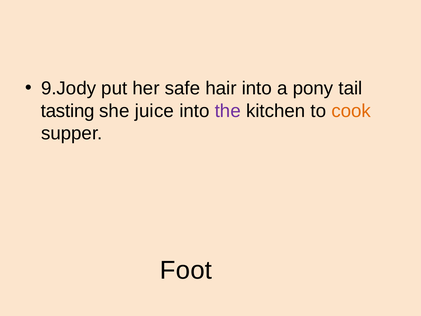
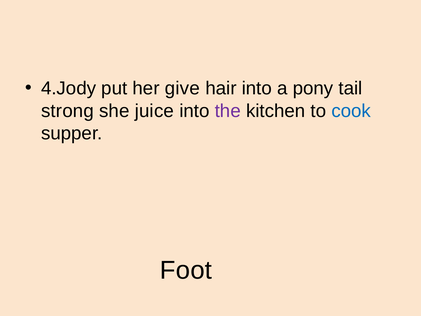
9.Jody: 9.Jody -> 4.Jody
safe: safe -> give
tasting: tasting -> strong
cook colour: orange -> blue
